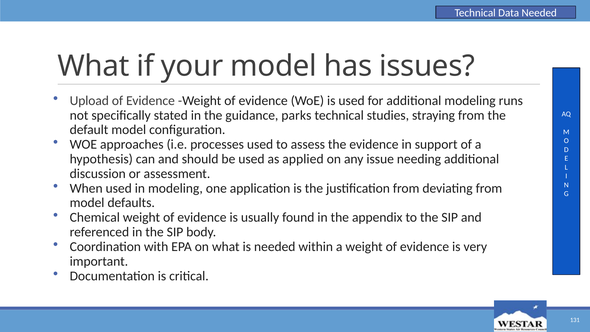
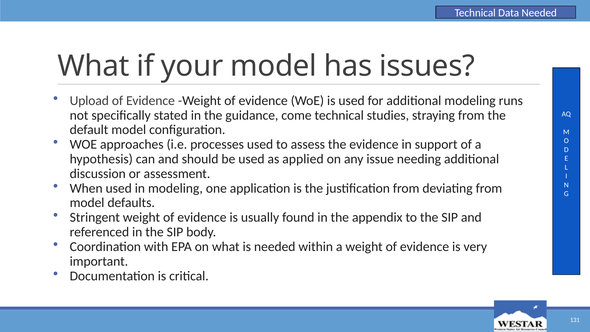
parks: parks -> come
Chemical: Chemical -> Stringent
